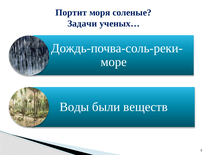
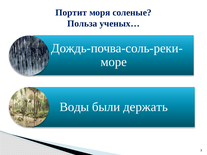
Задачи: Задачи -> Польза
веществ: веществ -> держать
